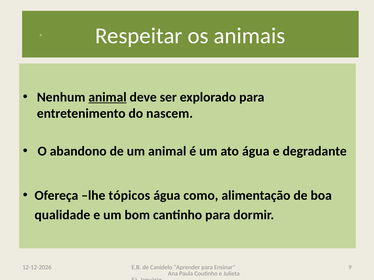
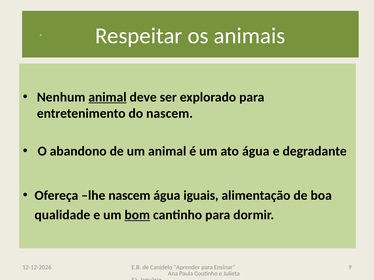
lhe tópicos: tópicos -> nascem
como: como -> iguais
bom underline: none -> present
